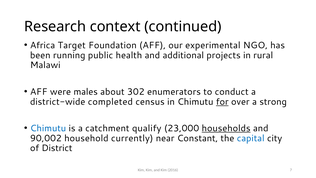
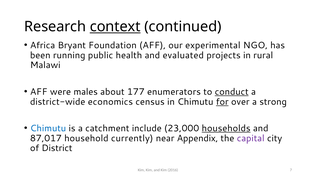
context underline: none -> present
Target: Target -> Bryant
additional: additional -> evaluated
302: 302 -> 177
conduct underline: none -> present
completed: completed -> economics
qualify: qualify -> include
90,002: 90,002 -> 87,017
Constant: Constant -> Appendix
capital colour: blue -> purple
